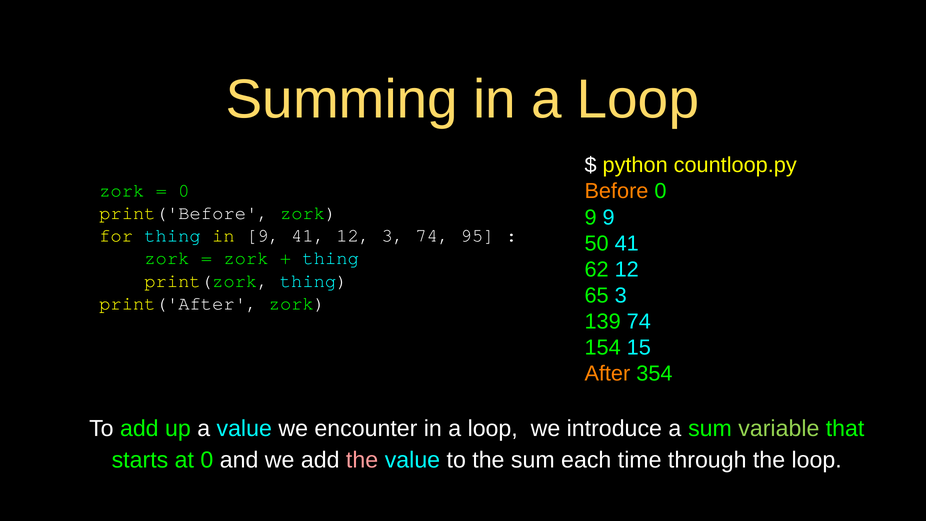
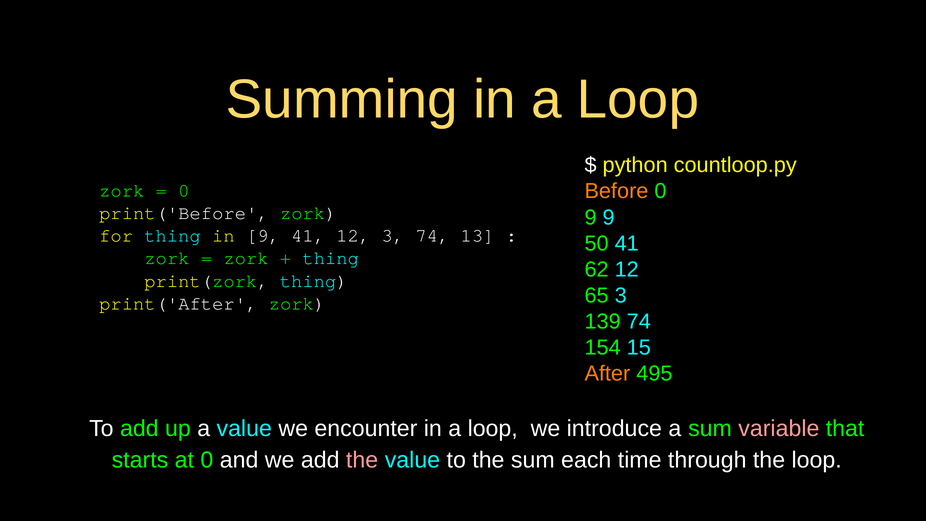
95: 95 -> 13
354: 354 -> 495
variable colour: light green -> pink
